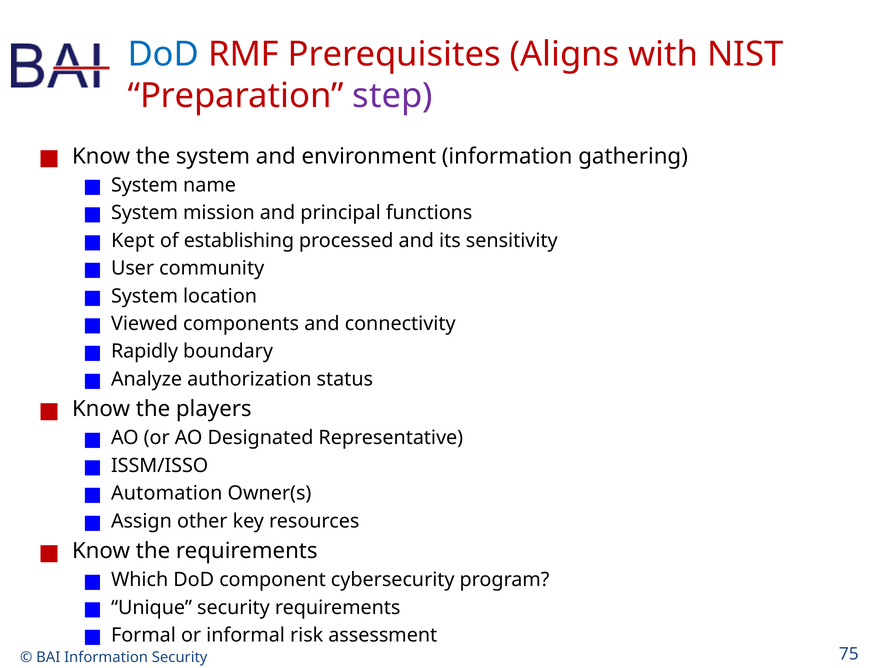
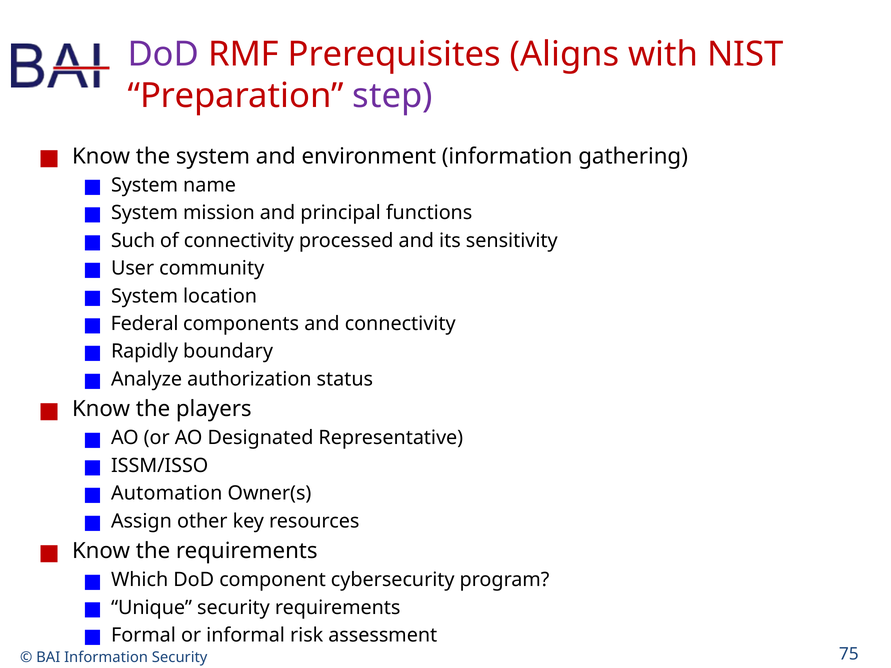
DoD at (163, 54) colour: blue -> purple
Kept: Kept -> Such
of establishing: establishing -> connectivity
Viewed: Viewed -> Federal
